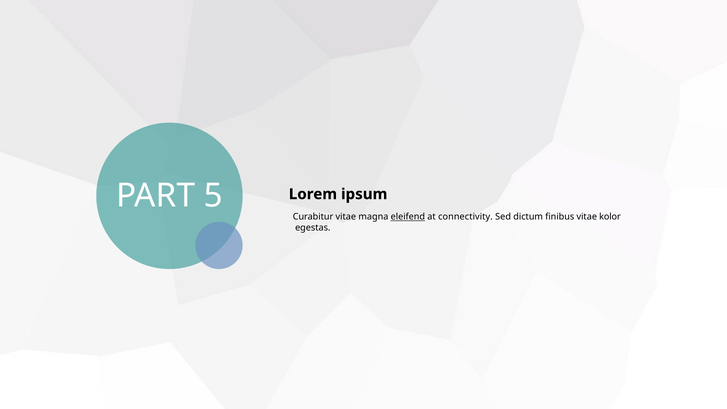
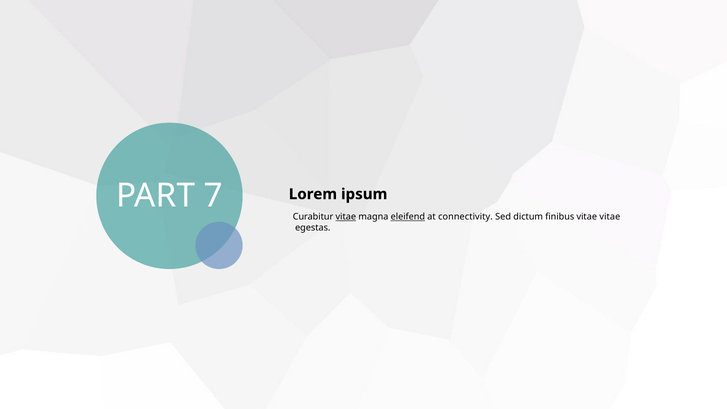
5: 5 -> 7
vitae at (346, 217) underline: none -> present
vitae kolor: kolor -> vitae
